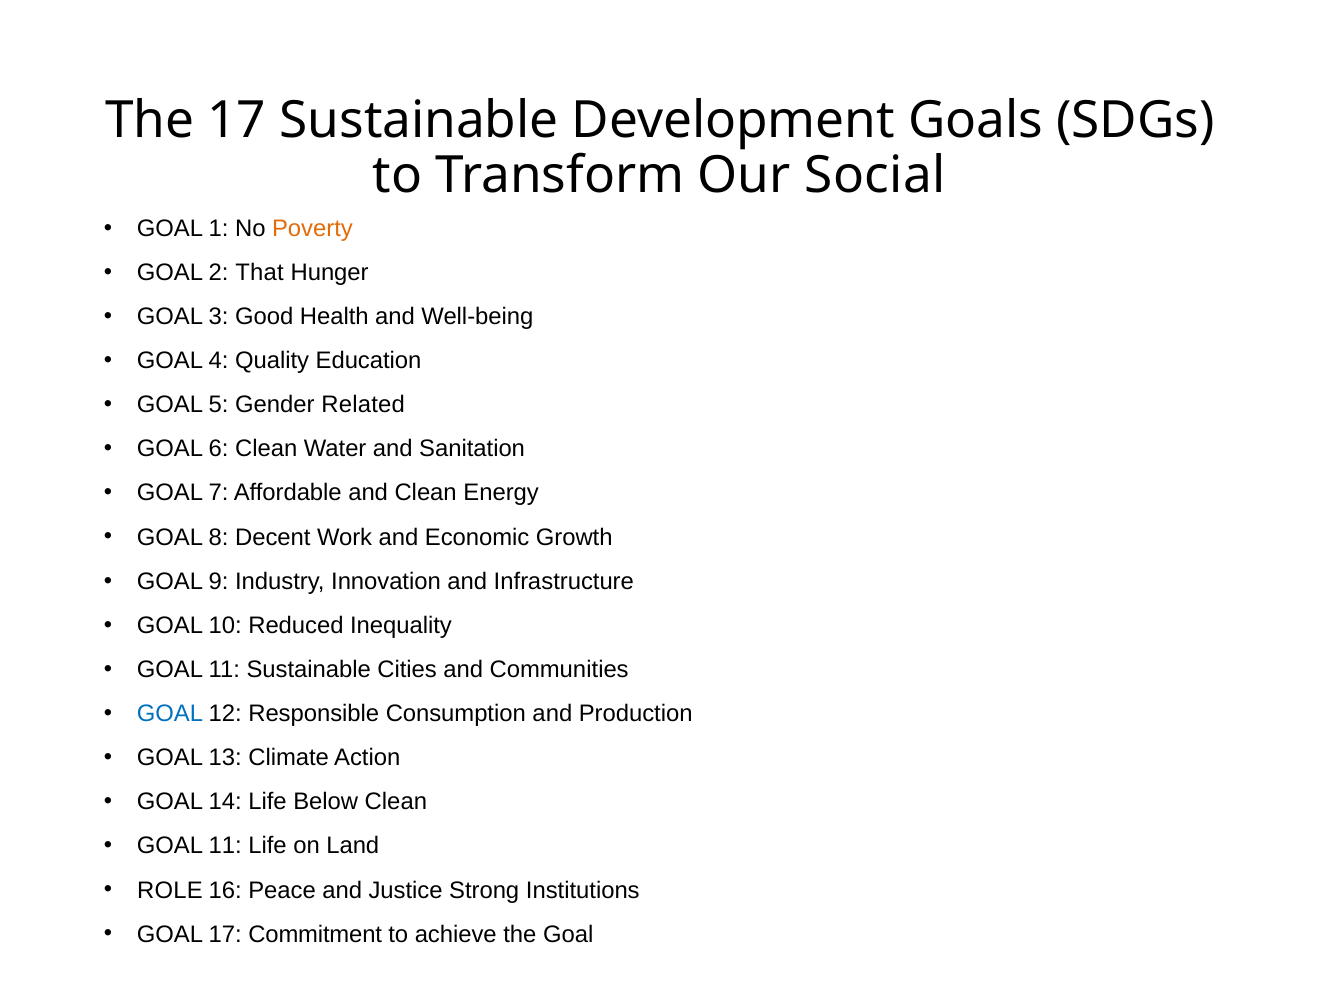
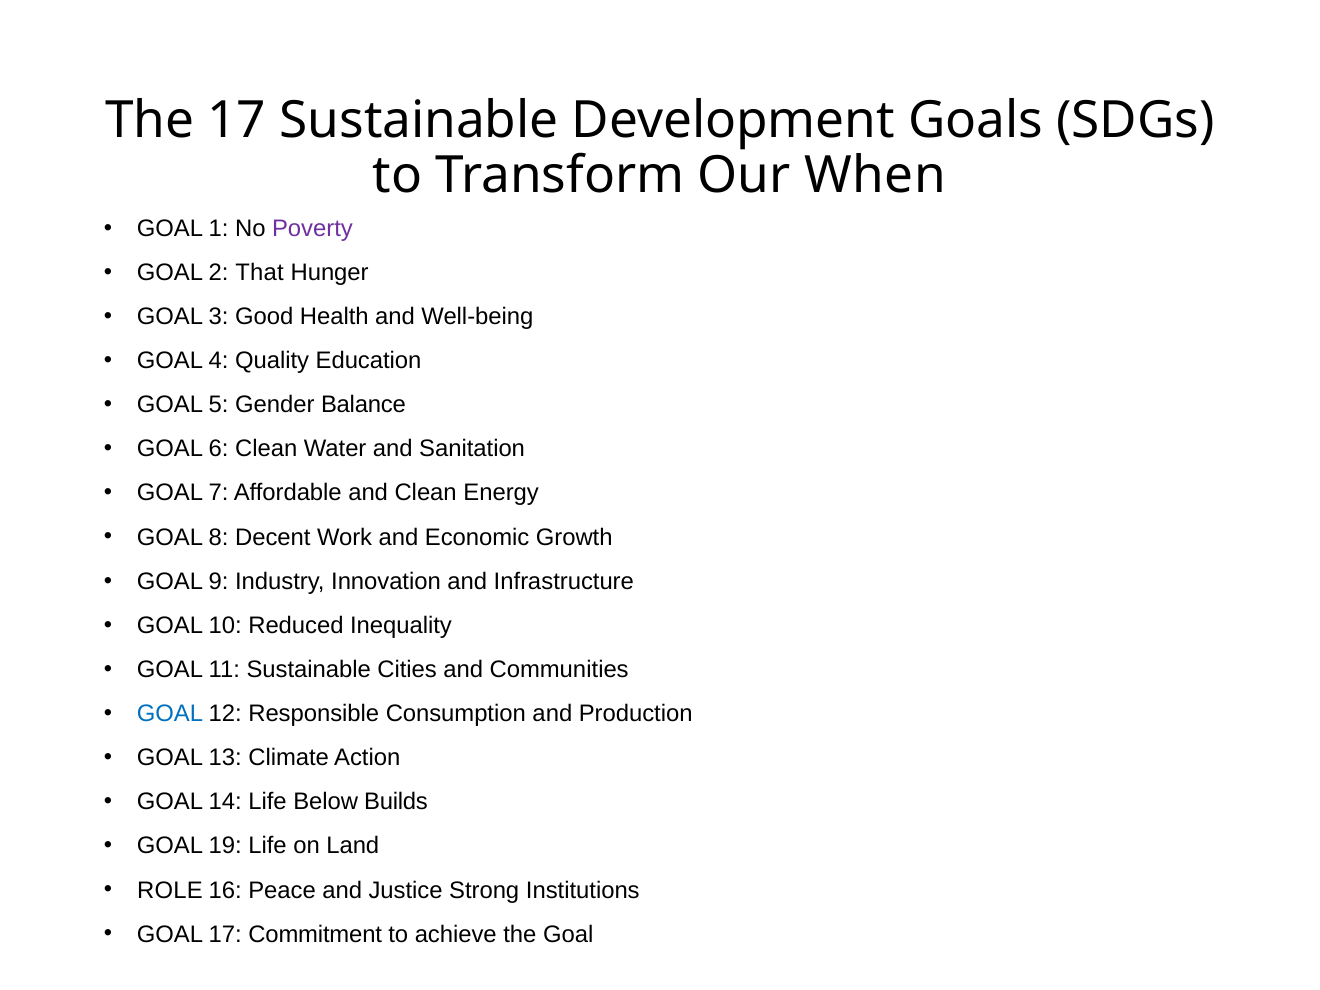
Social: Social -> When
Poverty colour: orange -> purple
Related: Related -> Balance
Below Clean: Clean -> Builds
11 at (225, 846): 11 -> 19
